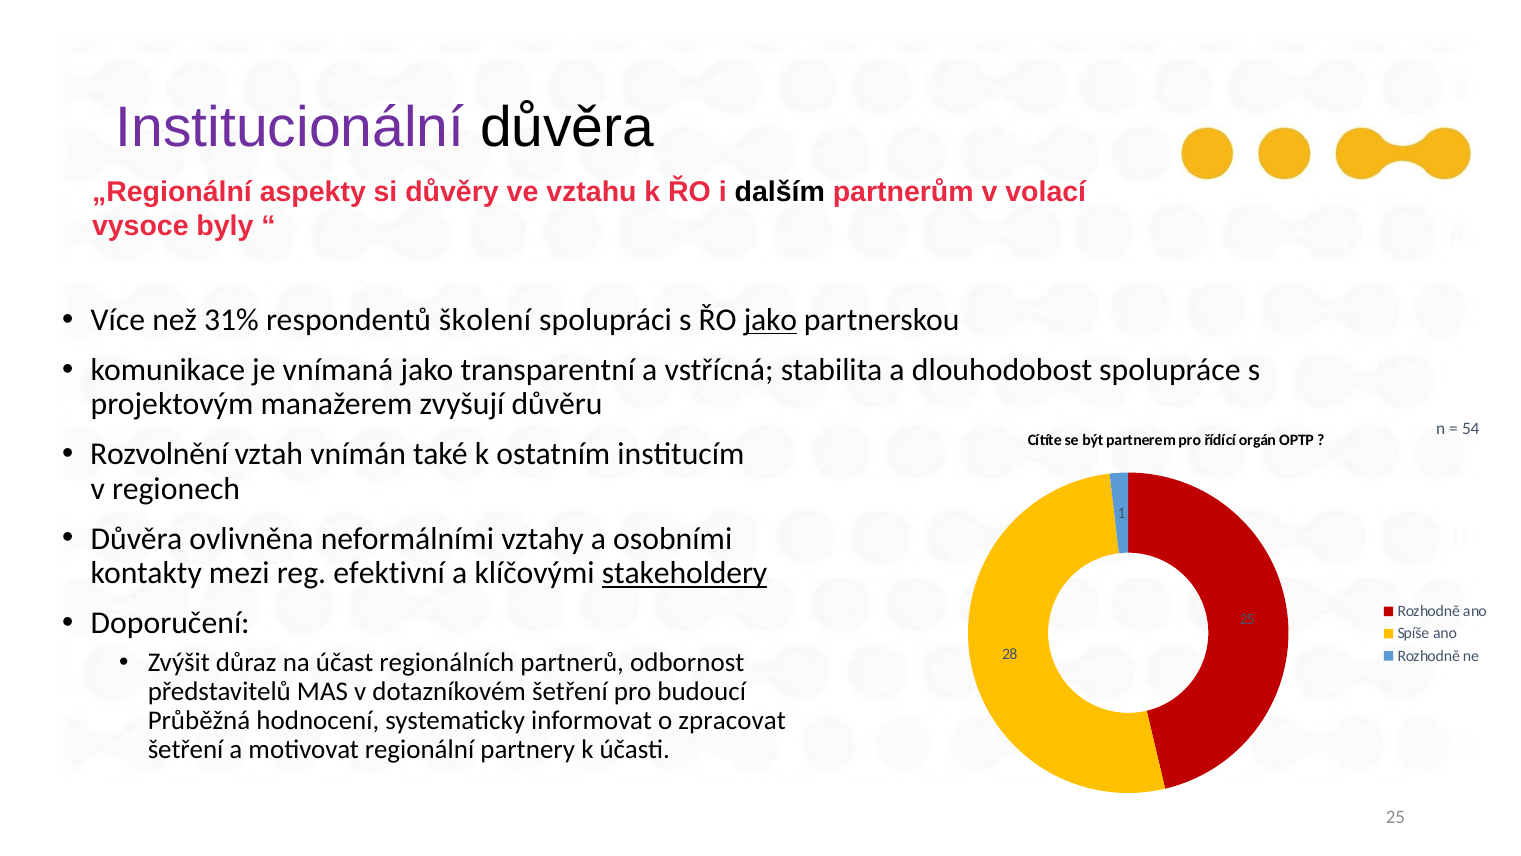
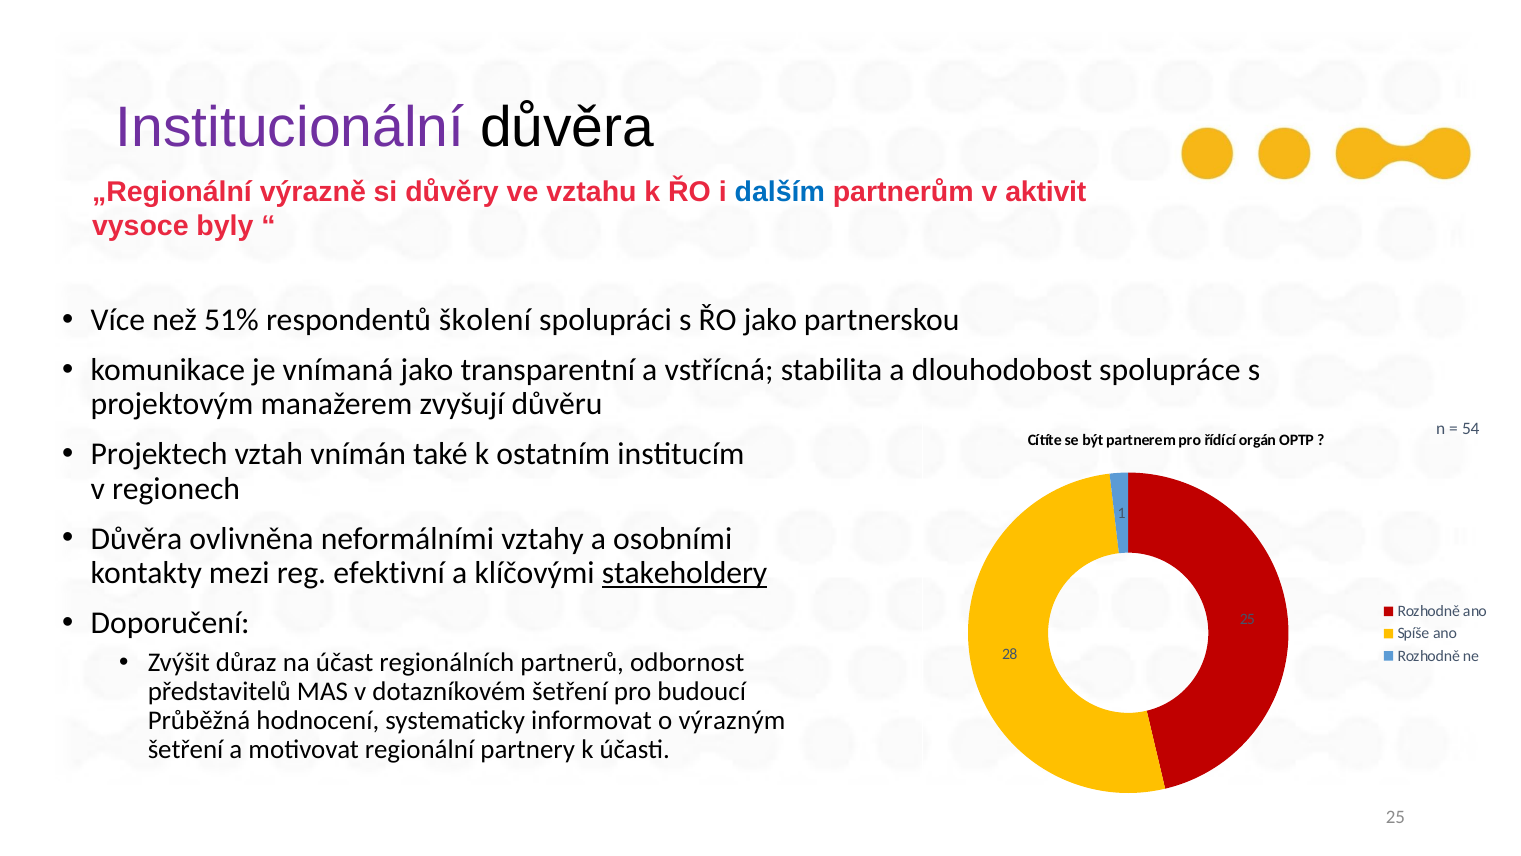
aspekty: aspekty -> výrazně
dalším colour: black -> blue
volací: volací -> aktivit
31%: 31% -> 51%
jako at (770, 320) underline: present -> none
Rozvolnění: Rozvolnění -> Projektech
zpracovat: zpracovat -> výrazným
